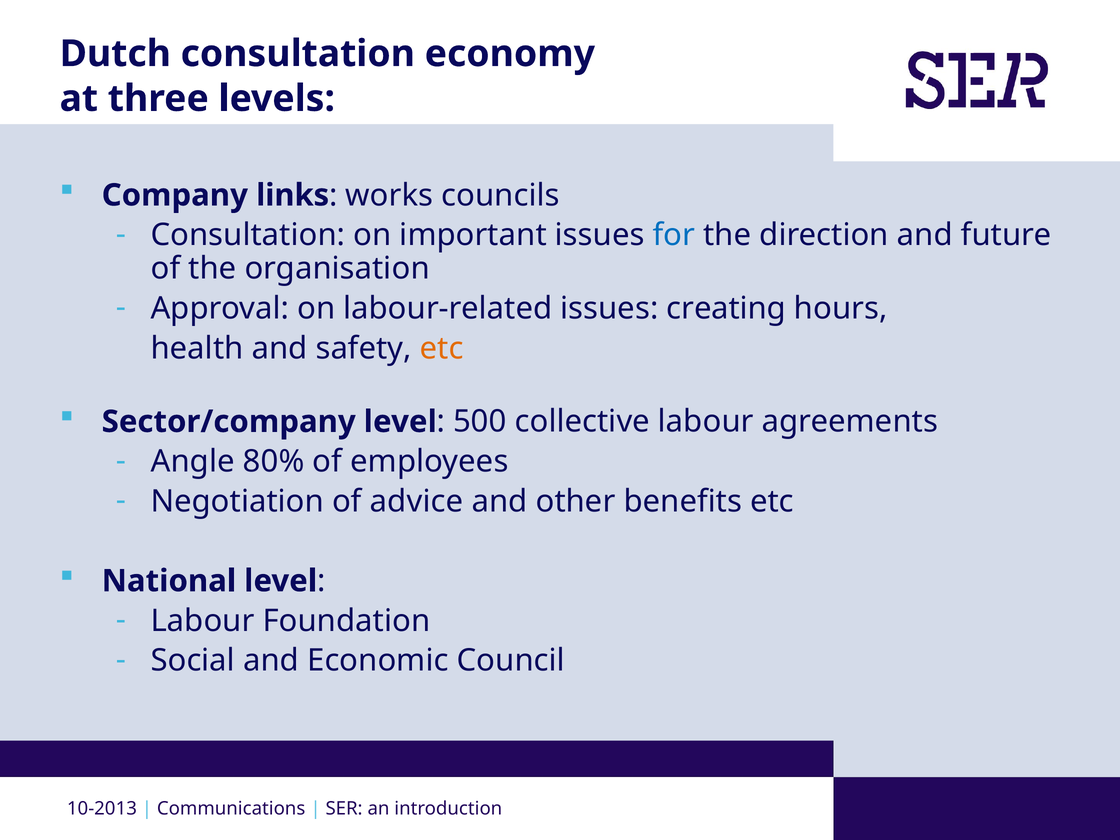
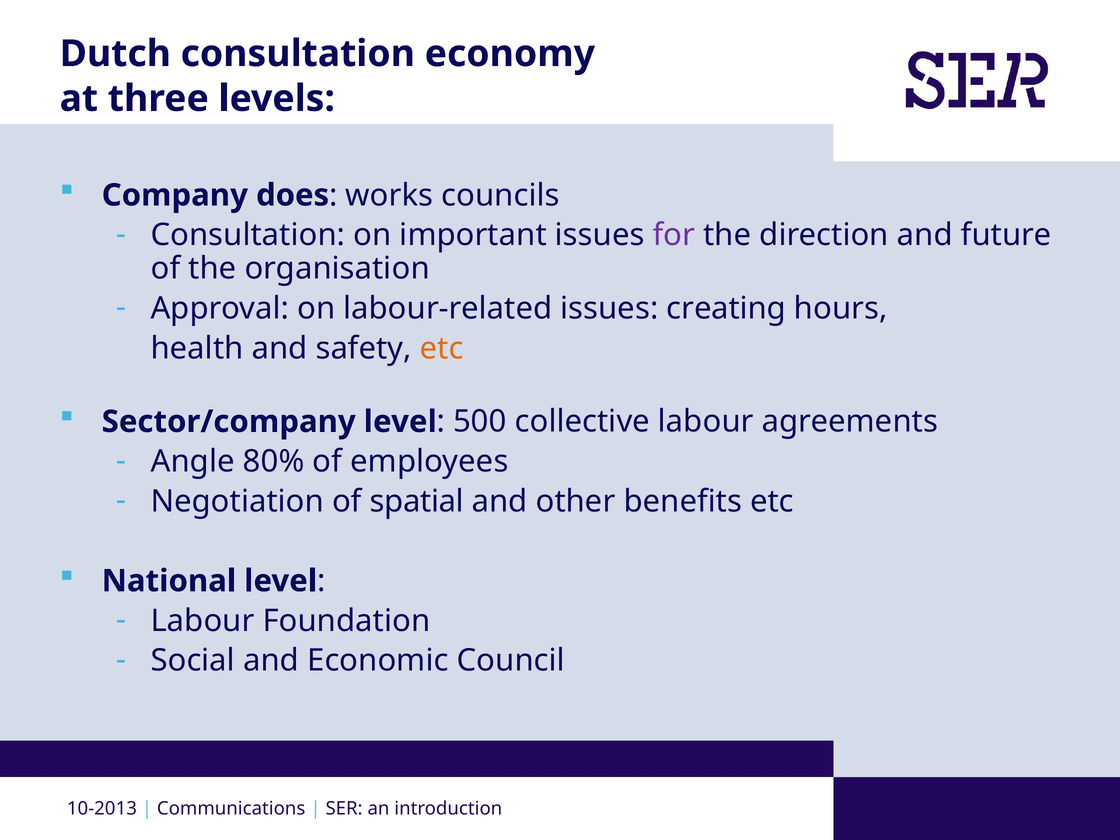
links: links -> does
for colour: blue -> purple
advice: advice -> spatial
